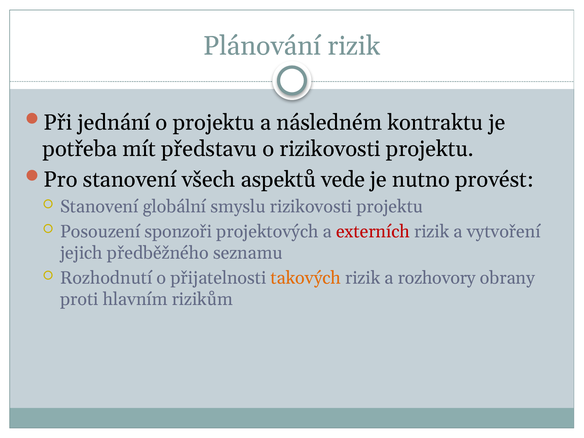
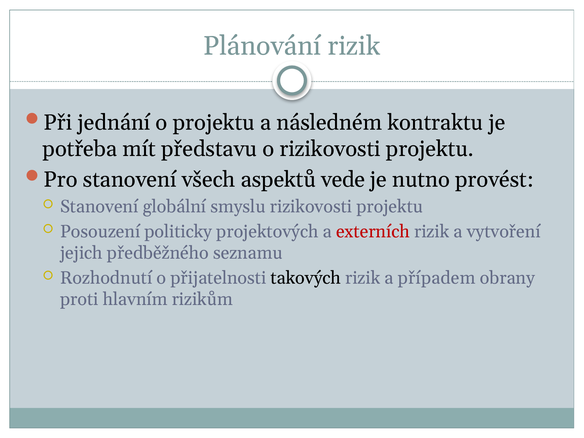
sponzoři: sponzoři -> politicky
takových colour: orange -> black
rozhovory: rozhovory -> případem
